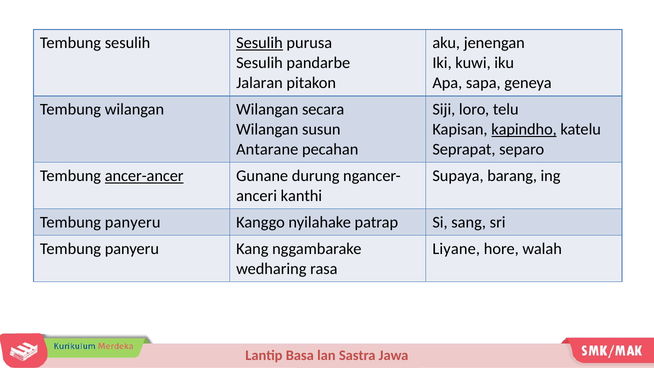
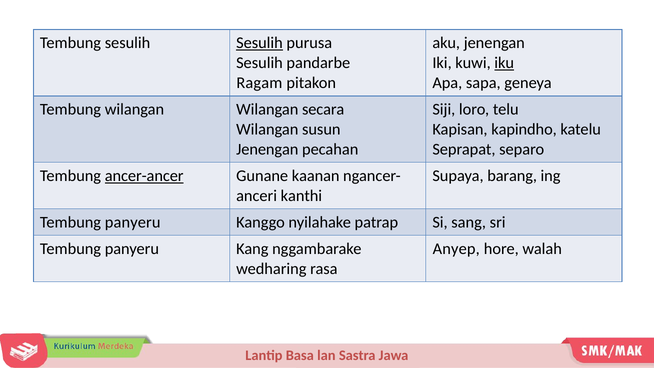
iku underline: none -> present
Jalaran: Jalaran -> Ragam
kapindho underline: present -> none
Antarane at (267, 149): Antarane -> Jenengan
durung: durung -> kaanan
Liyane: Liyane -> Anyep
